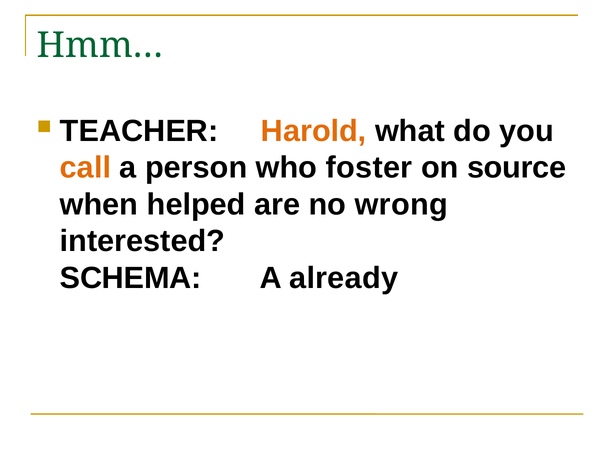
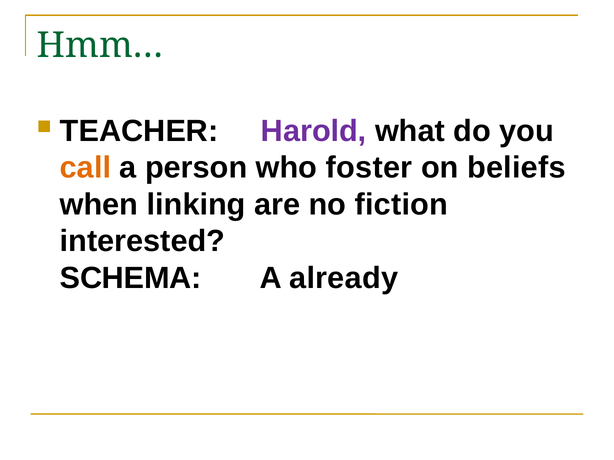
Harold colour: orange -> purple
source: source -> beliefs
helped: helped -> linking
wrong: wrong -> fiction
